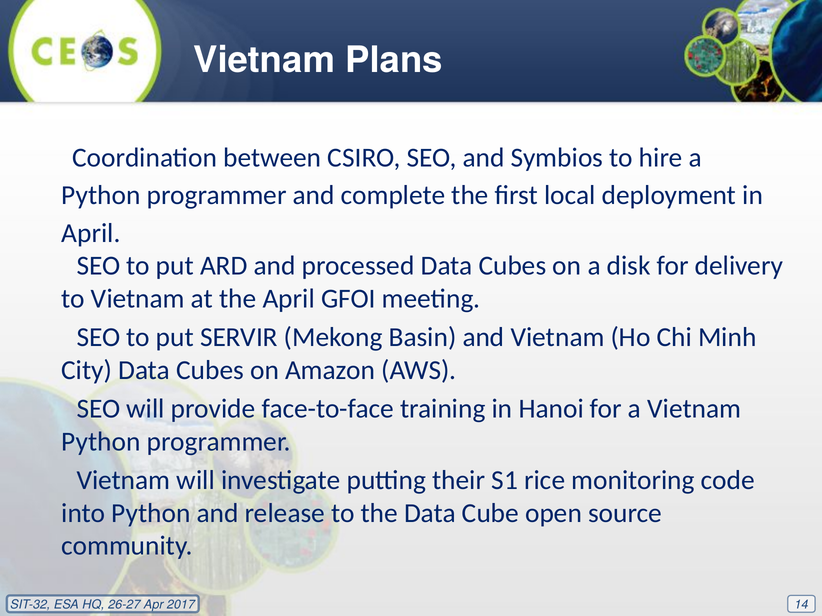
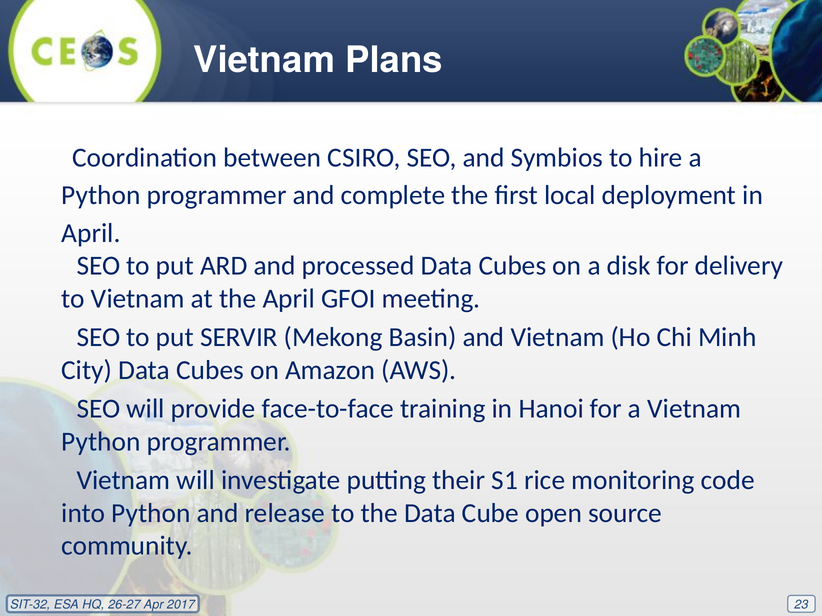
14: 14 -> 23
